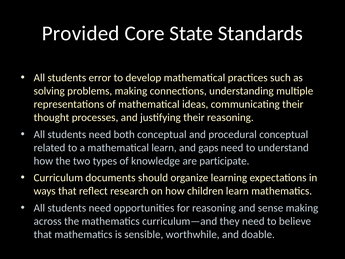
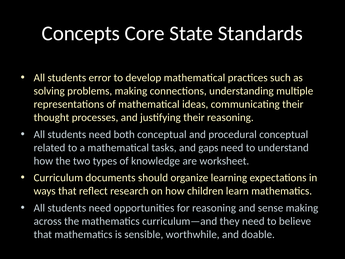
Provided: Provided -> Concepts
mathematical learn: learn -> tasks
participate: participate -> worksheet
